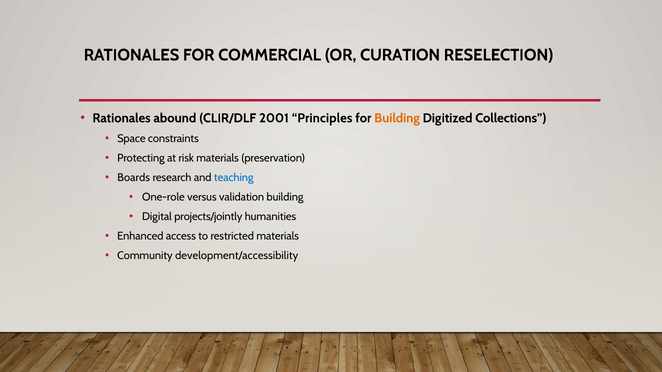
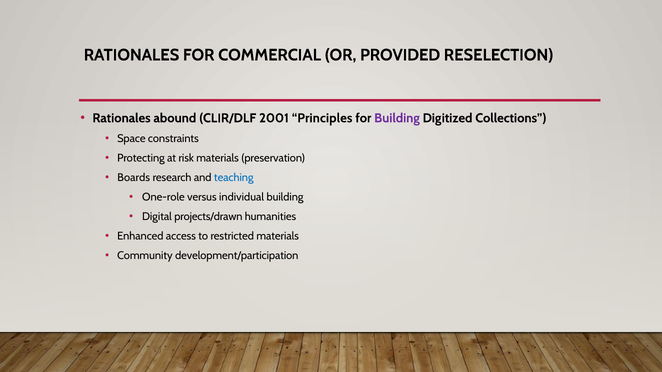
CURATION: CURATION -> PROVIDED
Building at (397, 118) colour: orange -> purple
validation: validation -> individual
projects/jointly: projects/jointly -> projects/drawn
development/accessibility: development/accessibility -> development/participation
